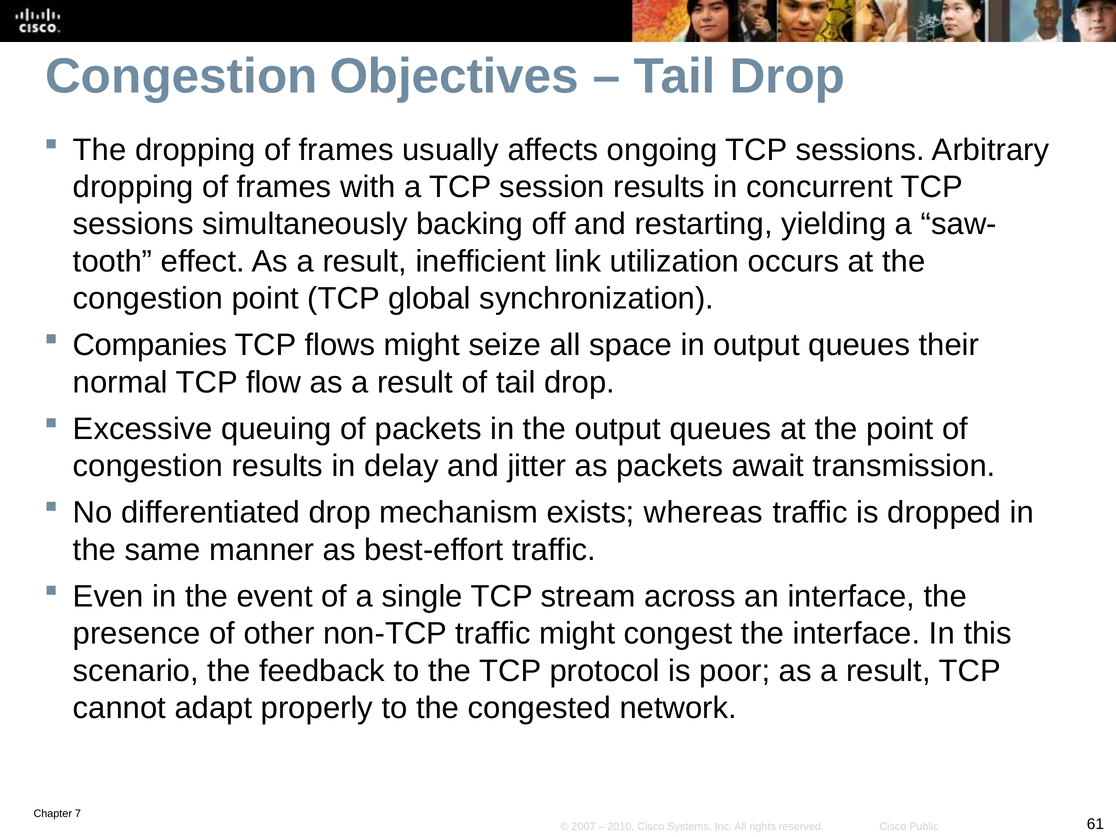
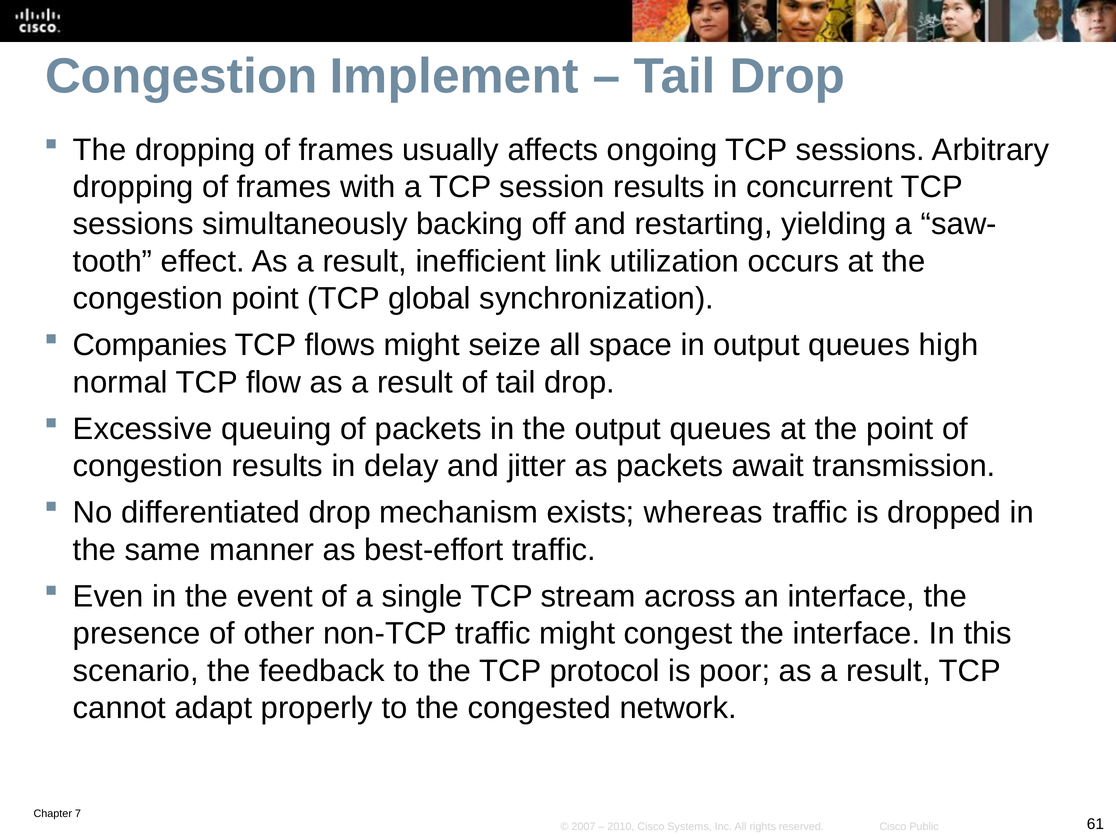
Objectives: Objectives -> Implement
their: their -> high
